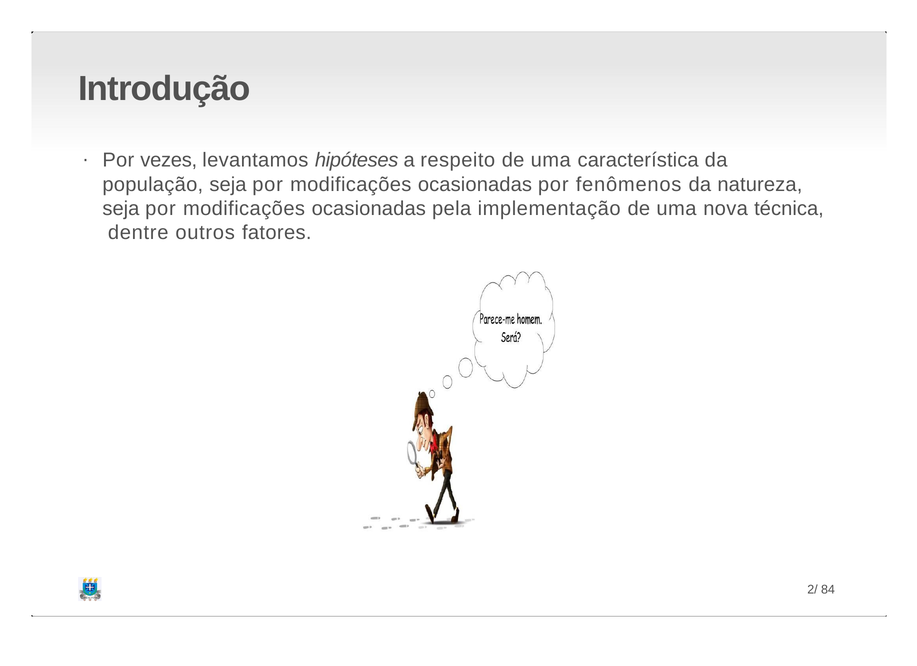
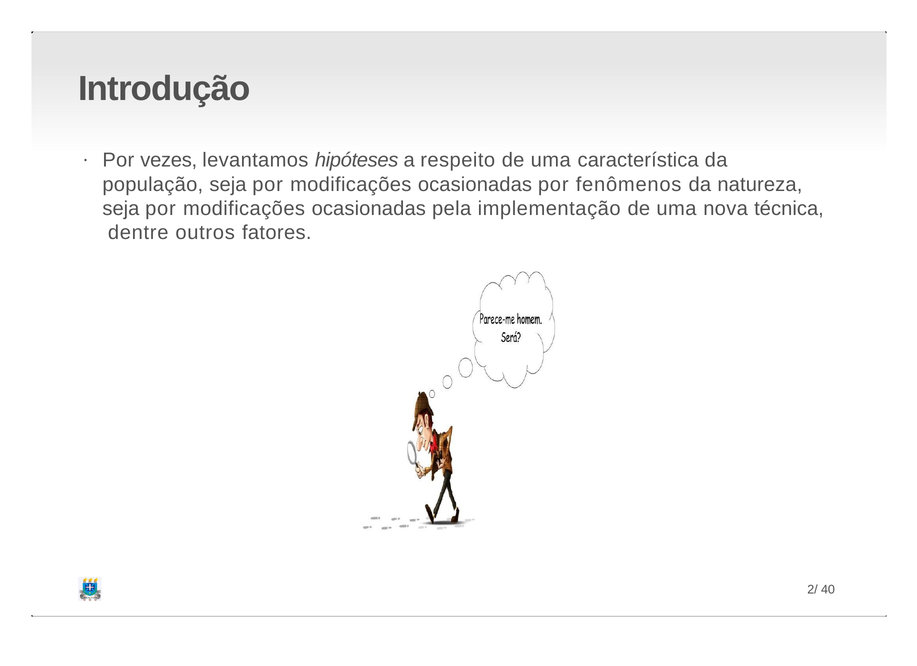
84: 84 -> 40
